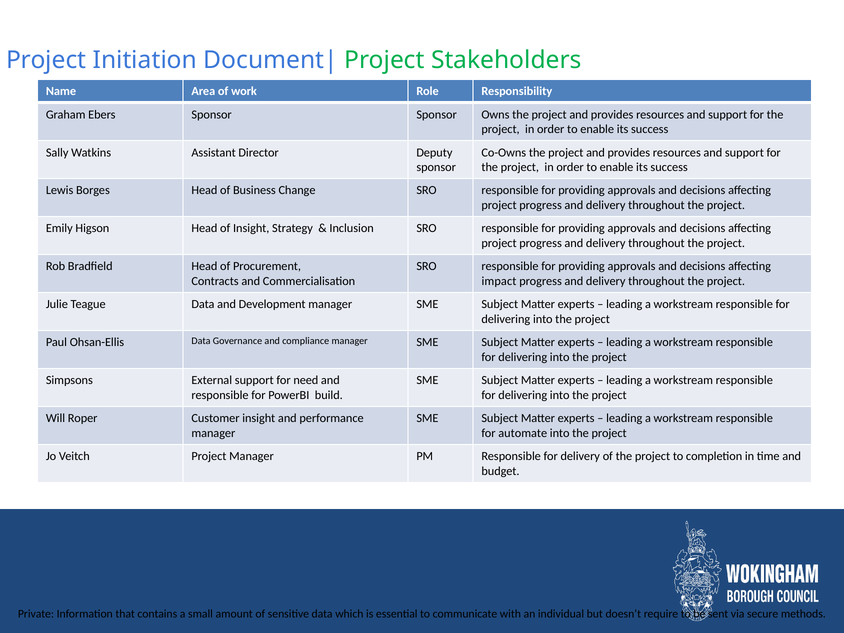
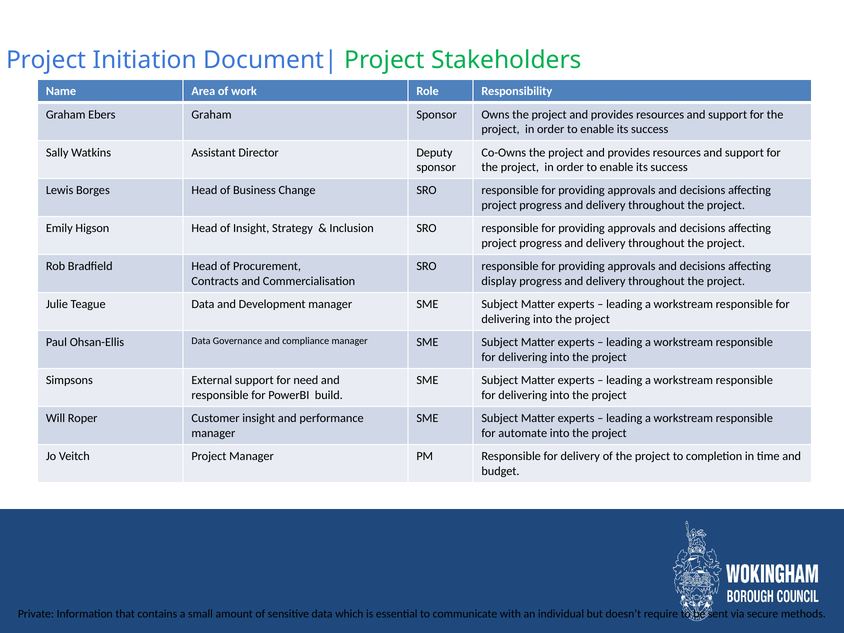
Ebers Sponsor: Sponsor -> Graham
impact: impact -> display
